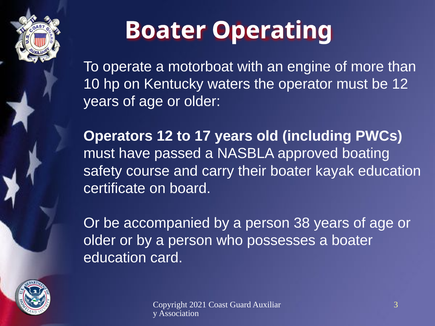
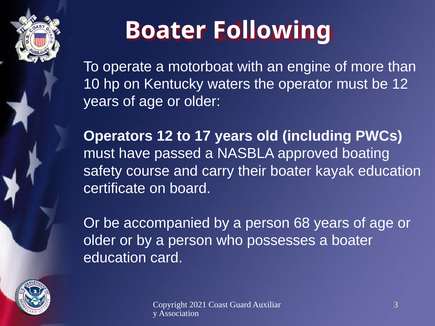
Operating: Operating -> Following
38: 38 -> 68
